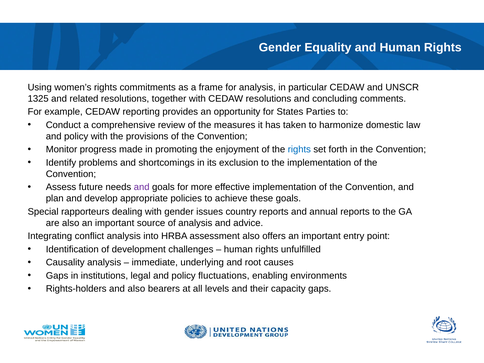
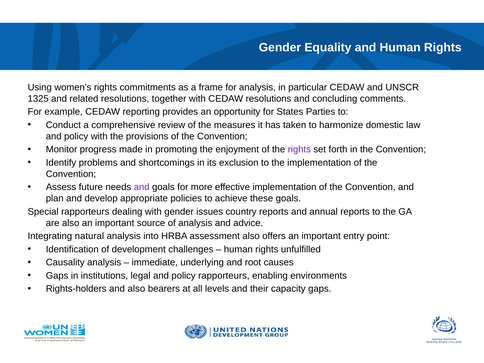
rights at (299, 149) colour: blue -> purple
conflict: conflict -> natural
policy fluctuations: fluctuations -> rapporteurs
